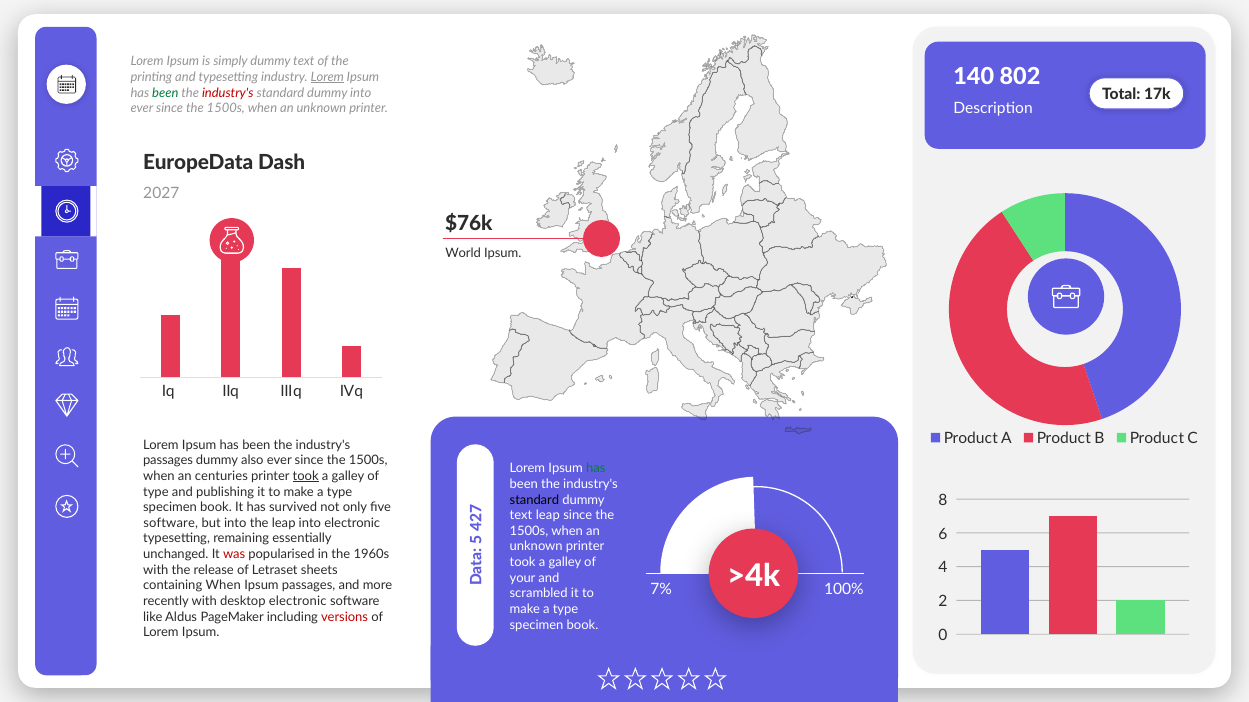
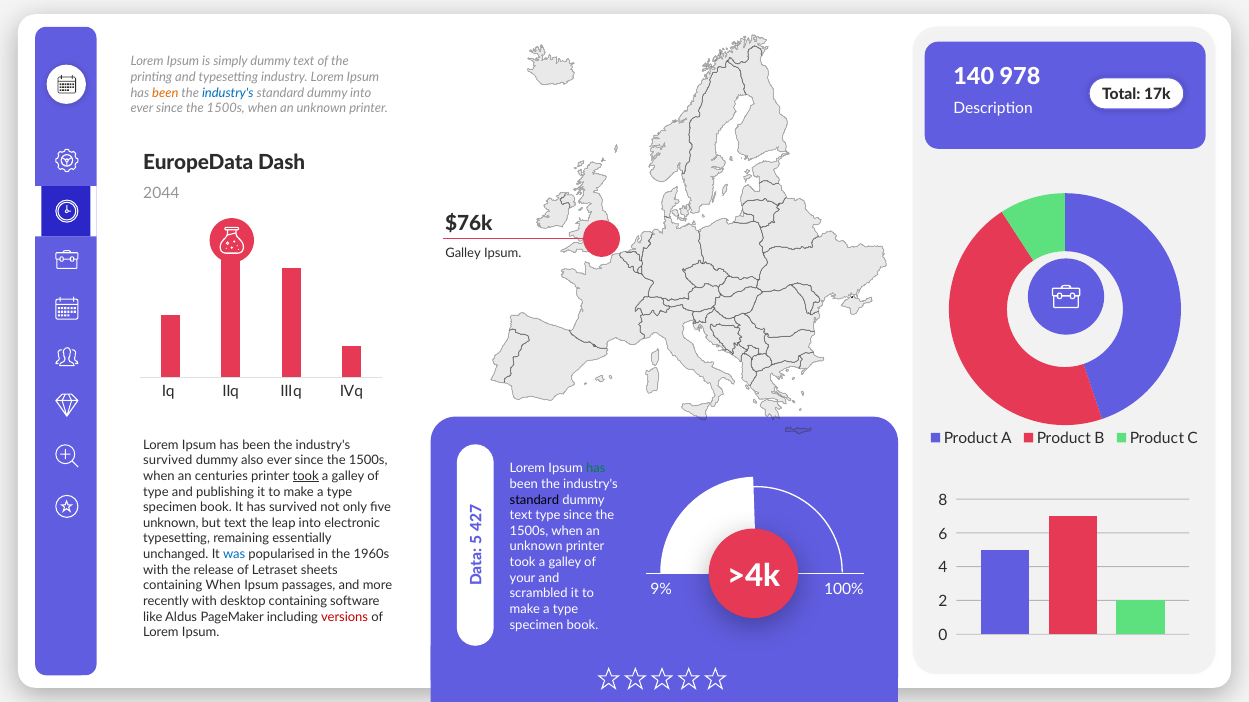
802: 802 -> 978
Lorem at (327, 77) underline: present -> none
been at (165, 93) colour: green -> orange
industry's at (228, 93) colour: red -> blue
2027: 2027 -> 2044
World at (463, 254): World -> Galley
passages at (168, 461): passages -> survived
text leap: leap -> type
software at (171, 523): software -> unknown
but into: into -> text
was colour: red -> blue
7%: 7% -> 9%
desktop electronic: electronic -> containing
